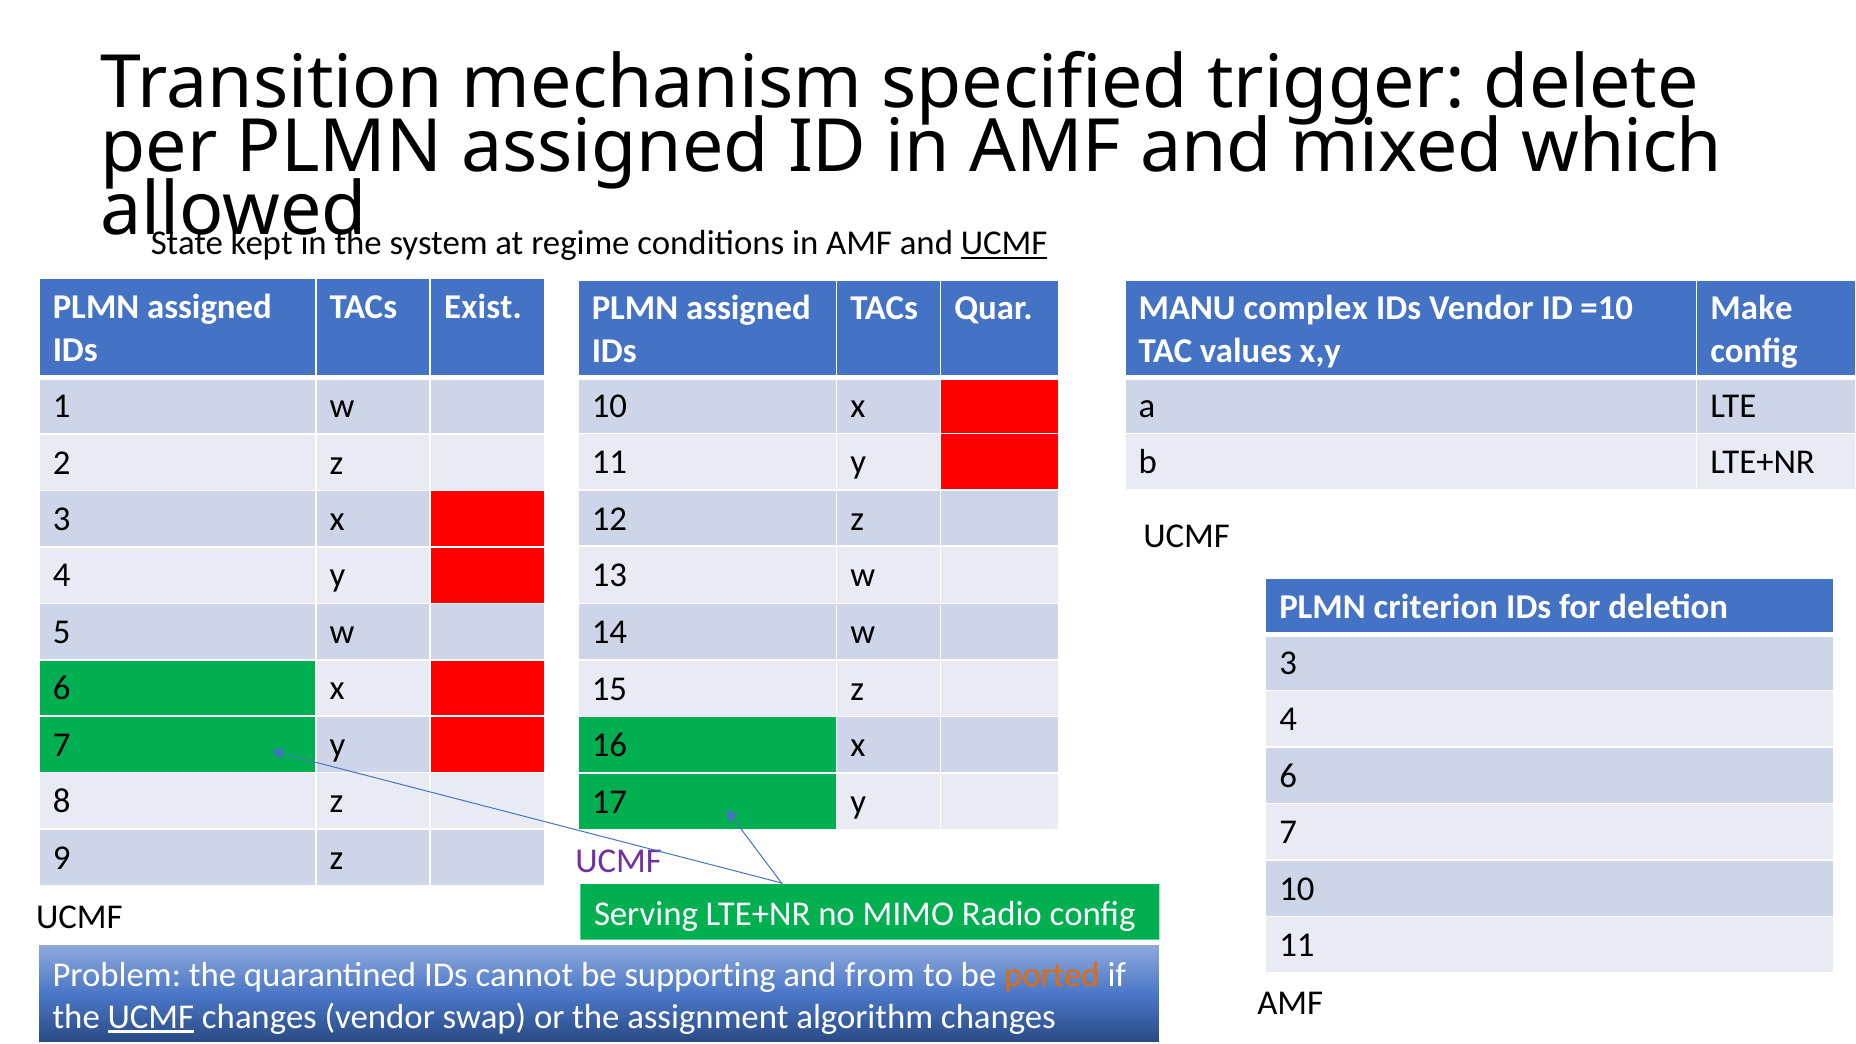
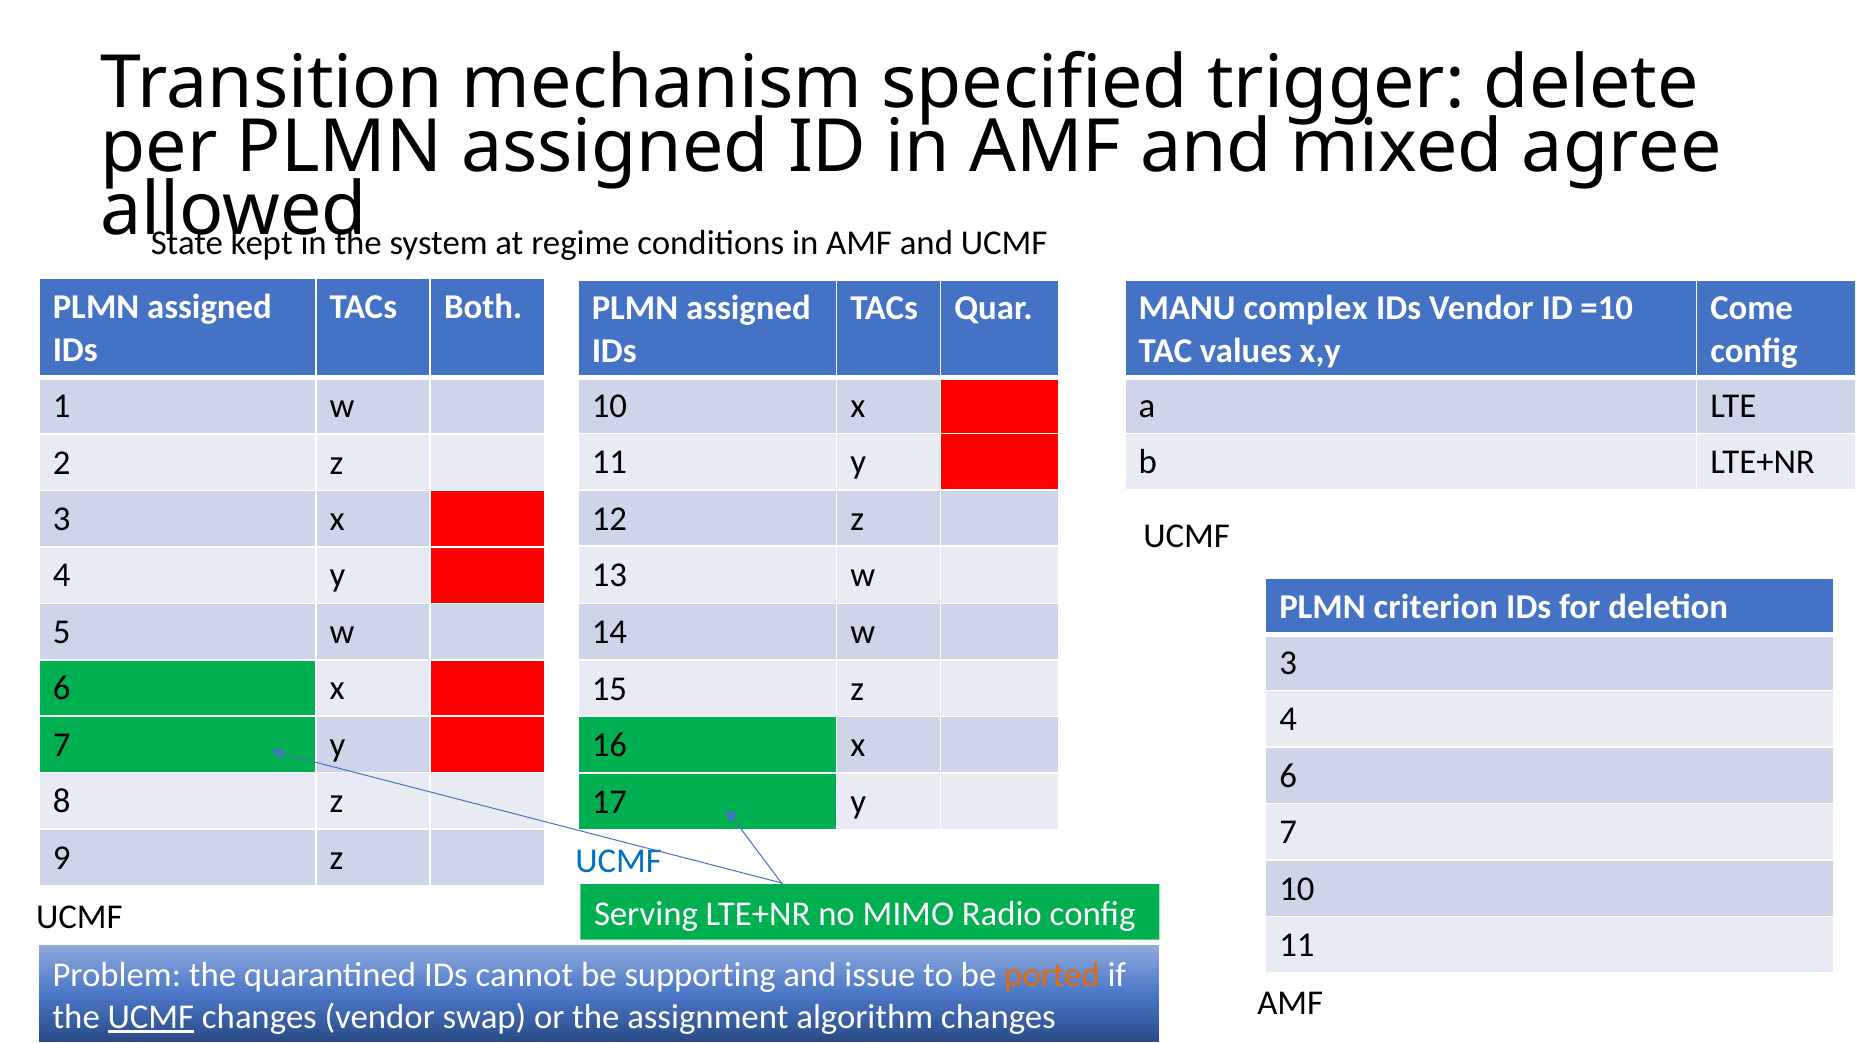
which: which -> agree
UCMF at (1004, 243) underline: present -> none
Exist: Exist -> Both
Make: Make -> Come
UCMF at (619, 861) colour: purple -> blue
from: from -> issue
